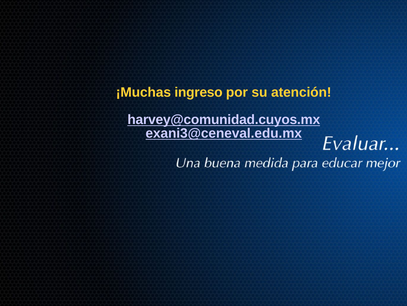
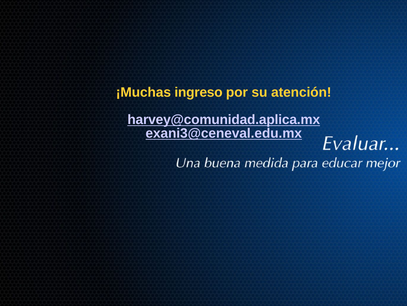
harvey@comunidad.cuyos.mx: harvey@comunidad.cuyos.mx -> harvey@comunidad.aplica.mx
